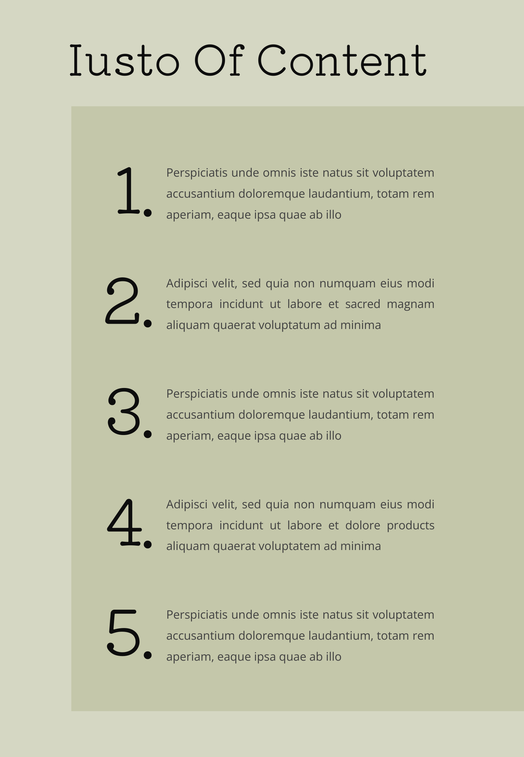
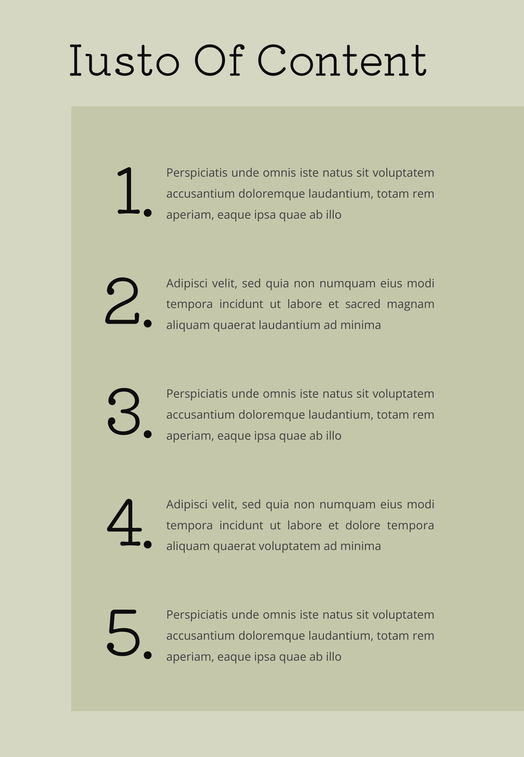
quaerat voluptatum: voluptatum -> laudantium
dolore products: products -> tempora
